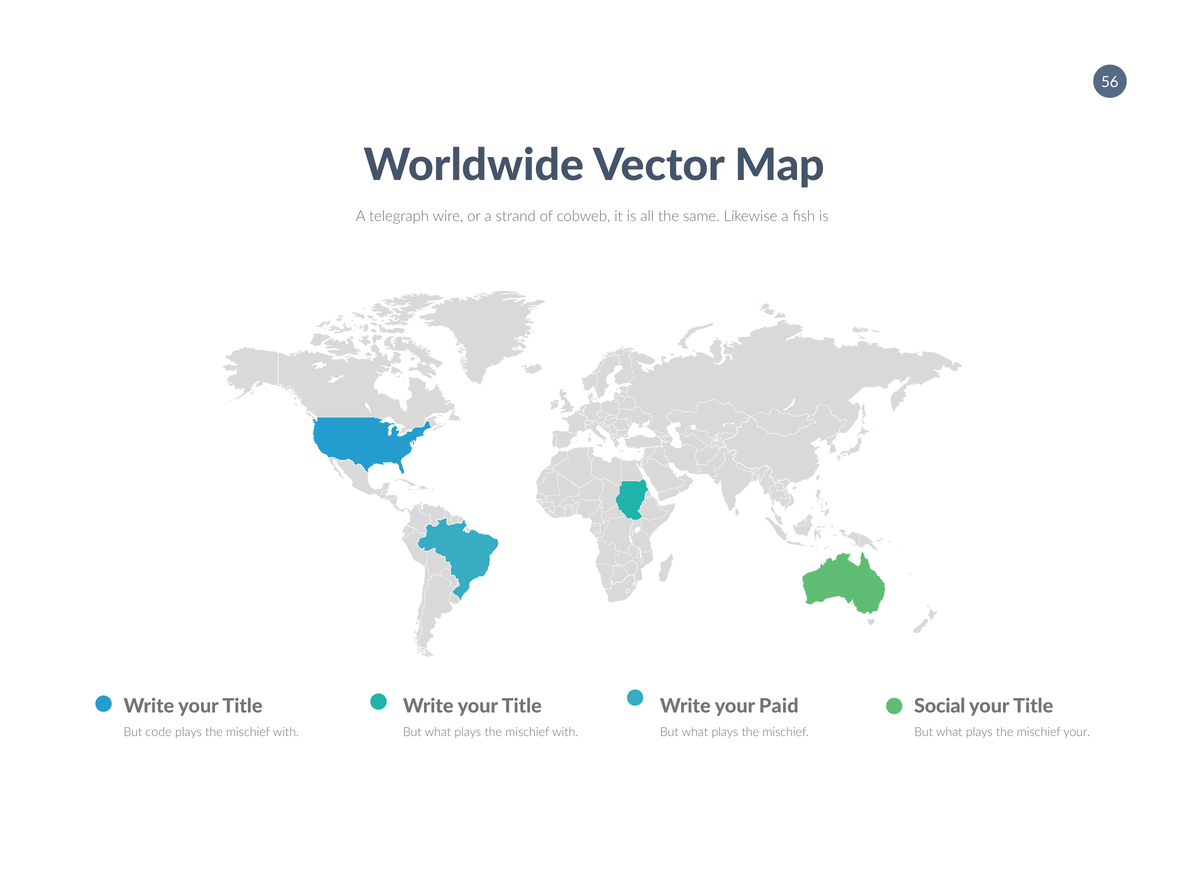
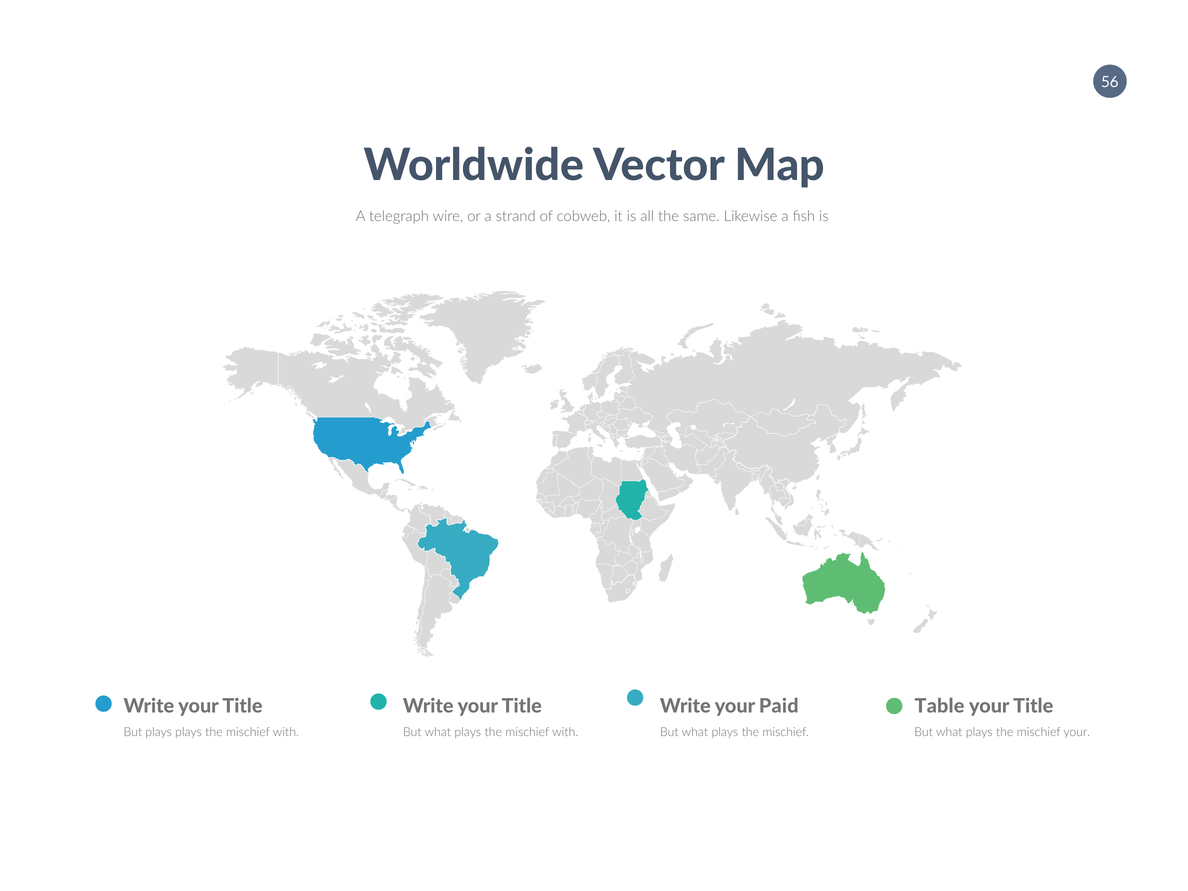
Social: Social -> Table
But code: code -> plays
